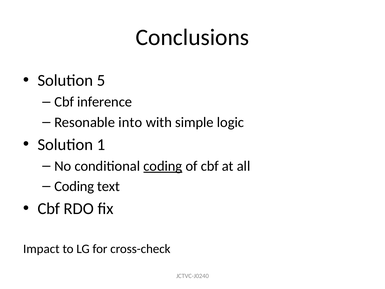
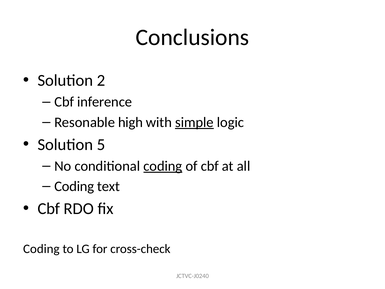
5: 5 -> 2
into: into -> high
simple underline: none -> present
1: 1 -> 5
Impact at (41, 249): Impact -> Coding
